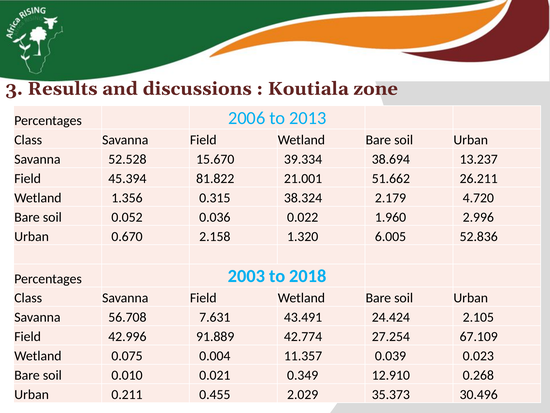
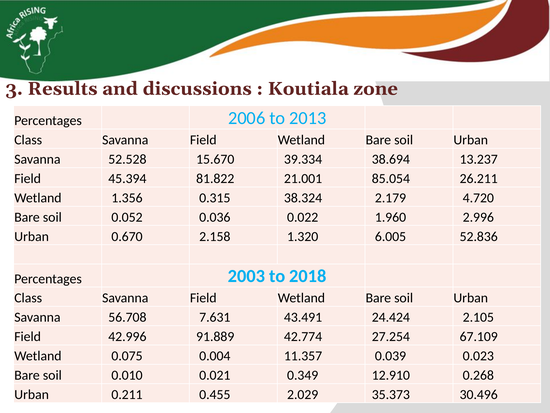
51.662: 51.662 -> 85.054
